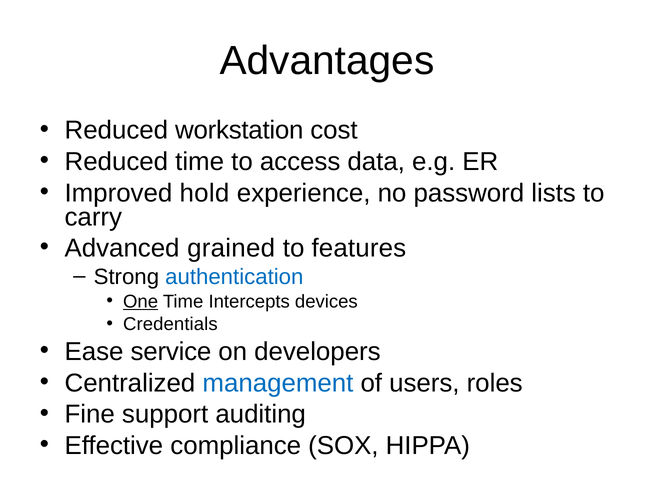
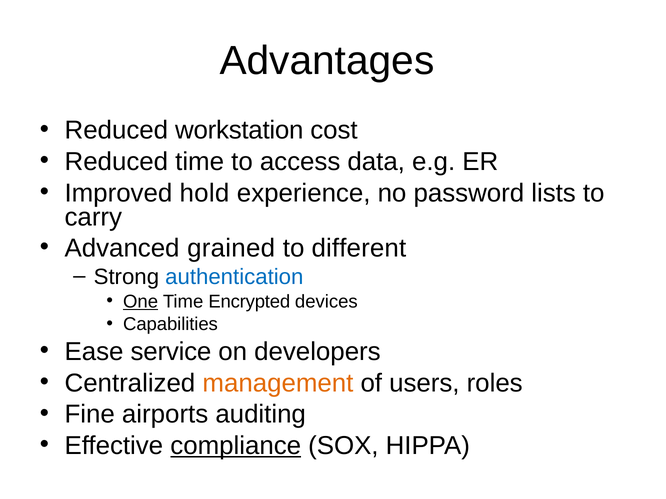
features: features -> different
Intercepts: Intercepts -> Encrypted
Credentials: Credentials -> Capabilities
management colour: blue -> orange
support: support -> airports
compliance underline: none -> present
